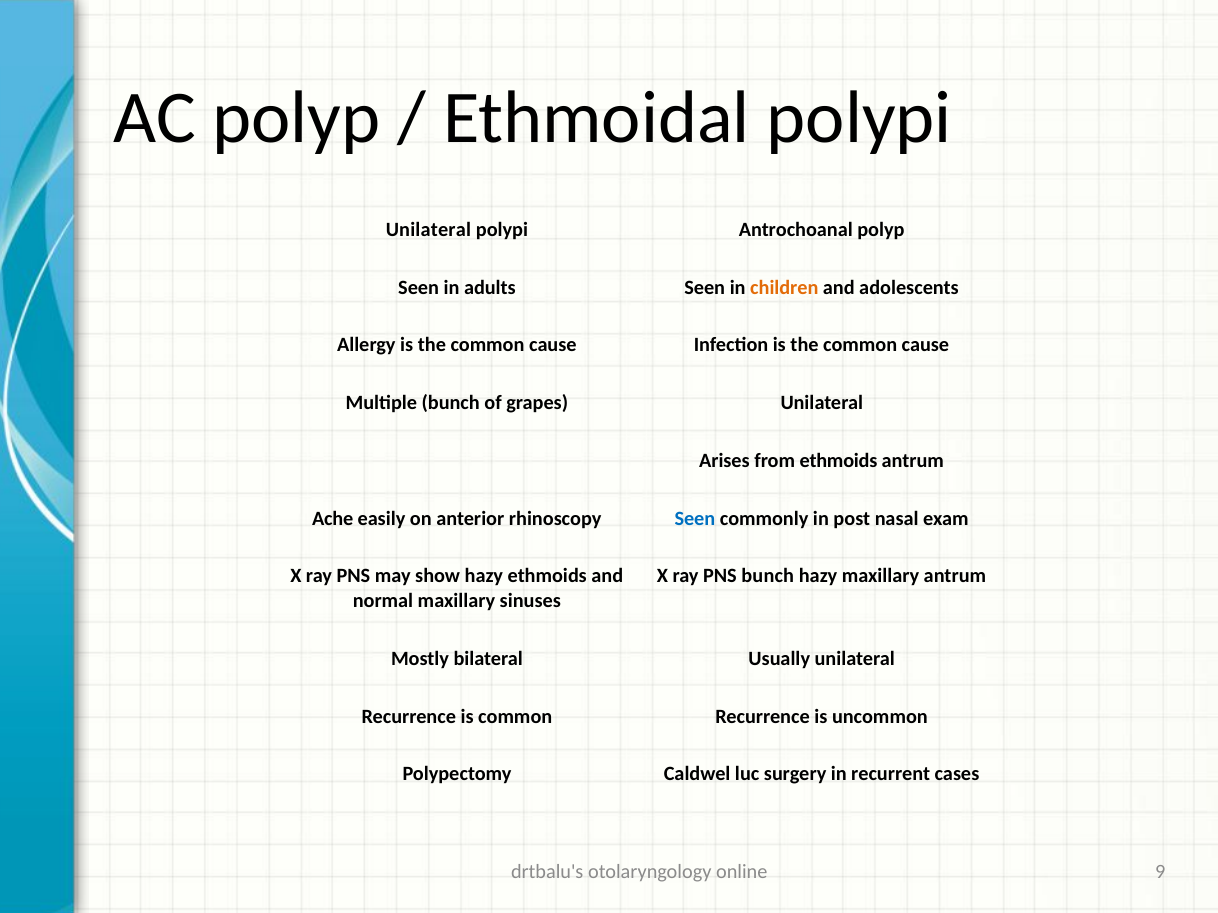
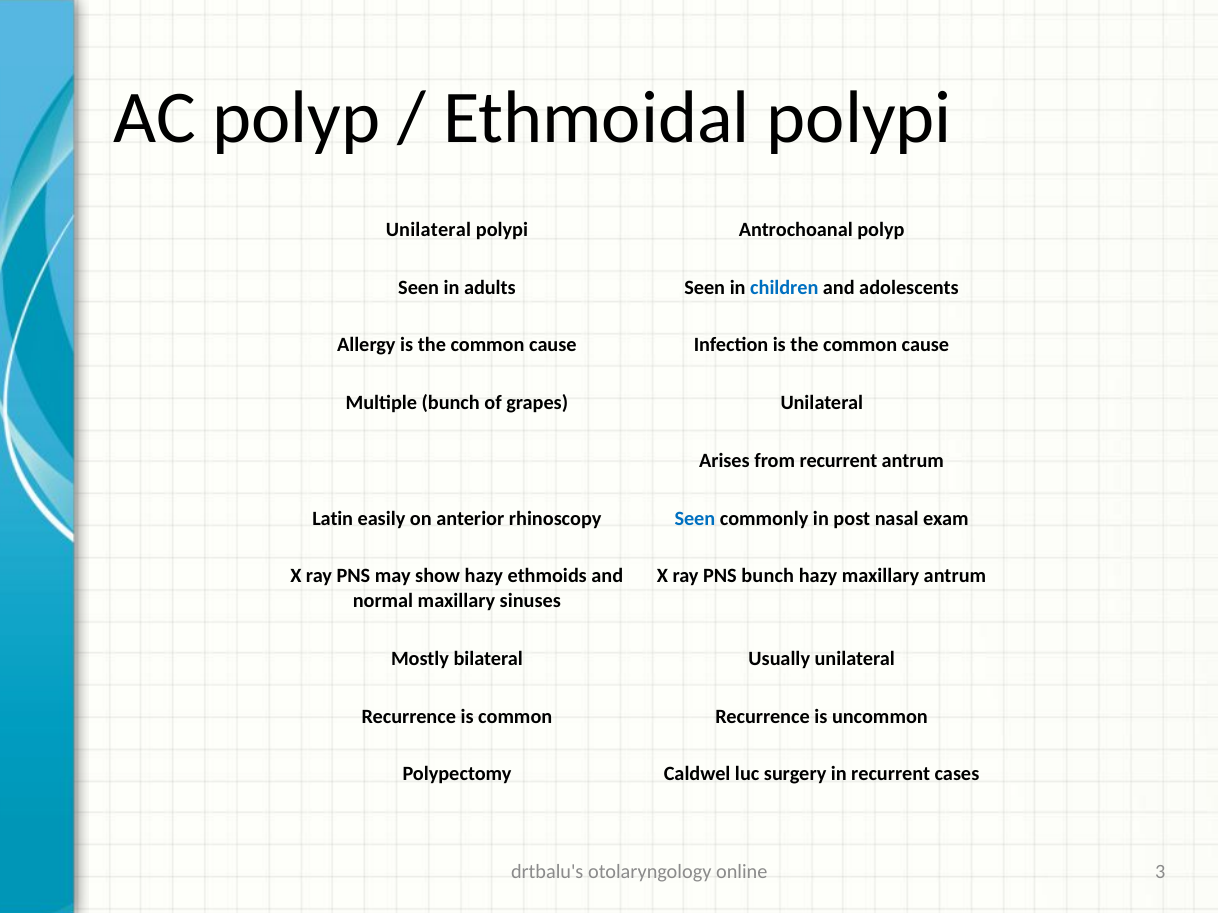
children colour: orange -> blue
from ethmoids: ethmoids -> recurrent
Ache: Ache -> Latin
9: 9 -> 3
